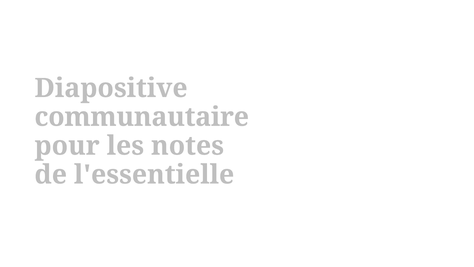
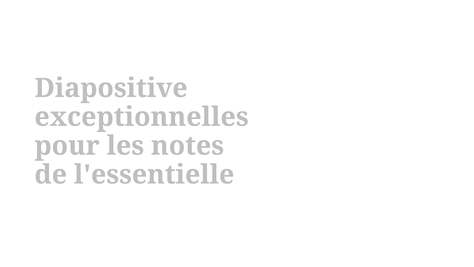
communautaire: communautaire -> exceptionnelles
